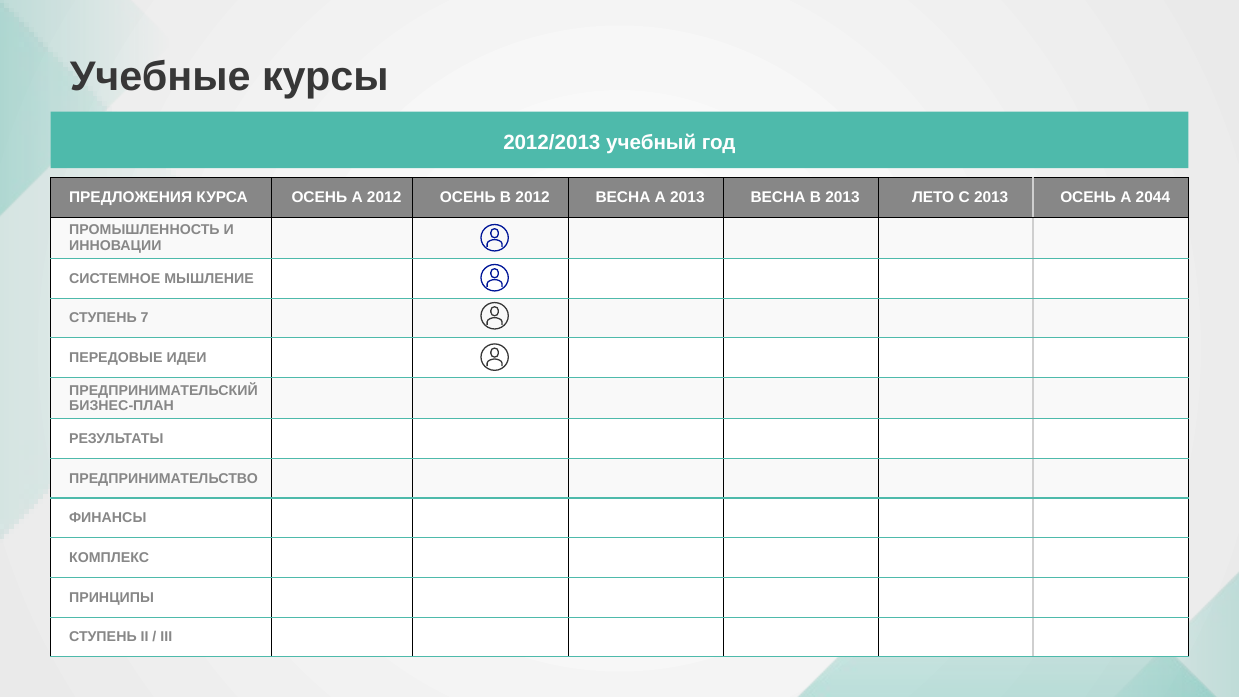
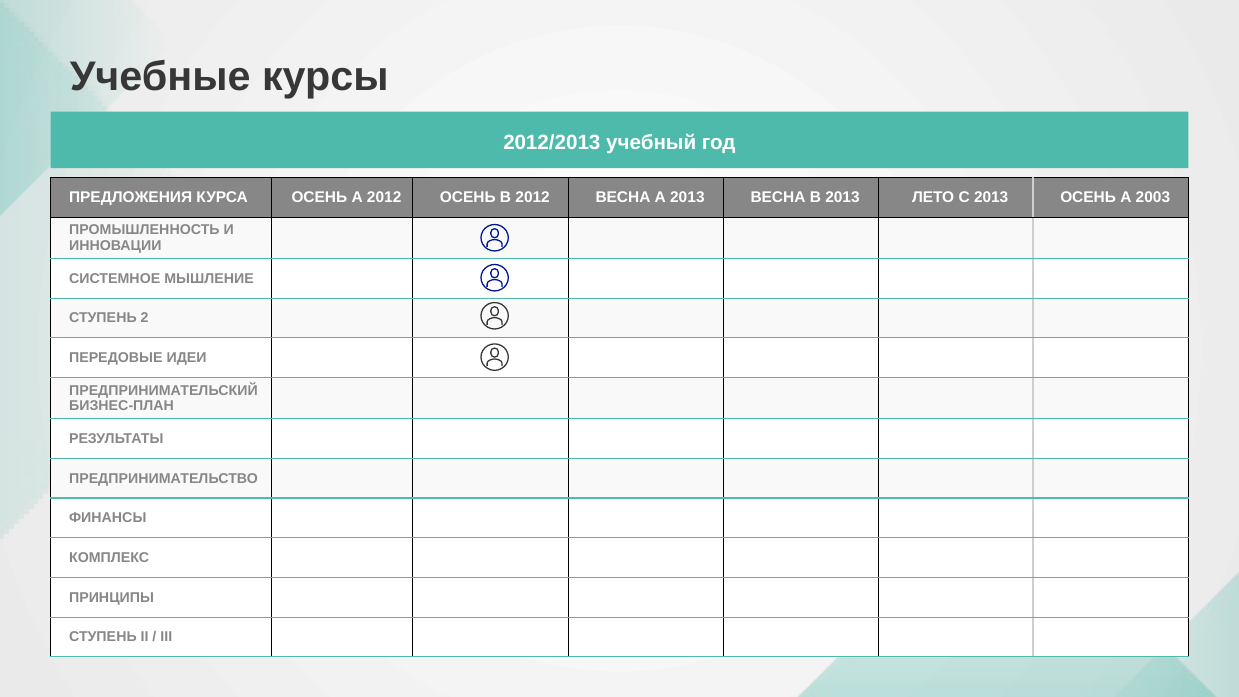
2044: 2044 -> 2003
7: 7 -> 2
